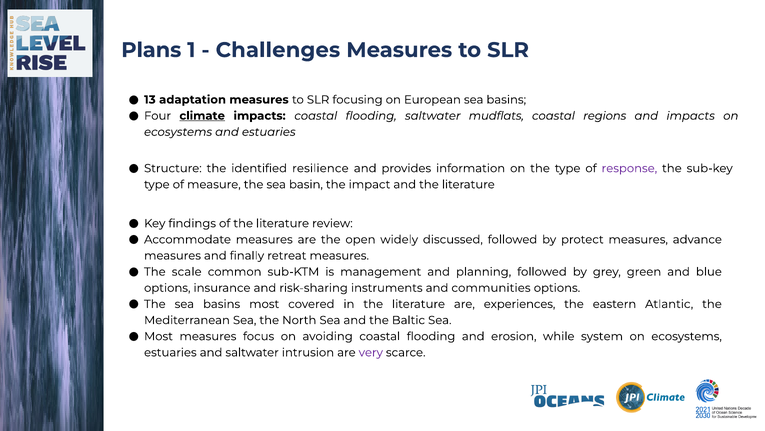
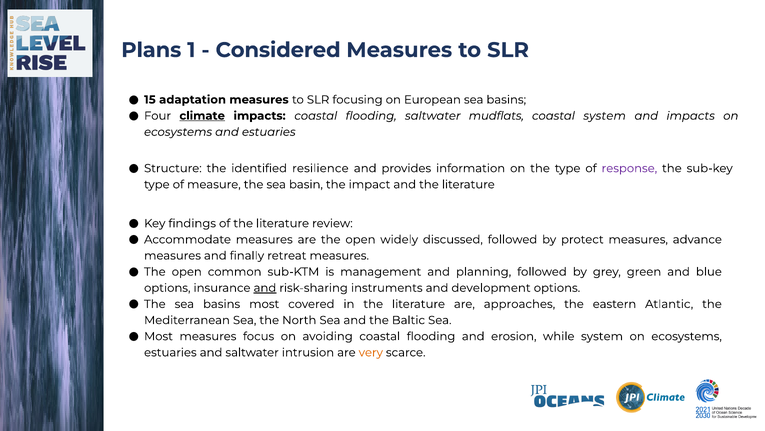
Challenges: Challenges -> Considered
13: 13 -> 15
coastal regions: regions -> system
scale at (187, 271): scale -> open
and at (265, 288) underline: none -> present
communities: communities -> development
experiences: experiences -> approaches
very colour: purple -> orange
